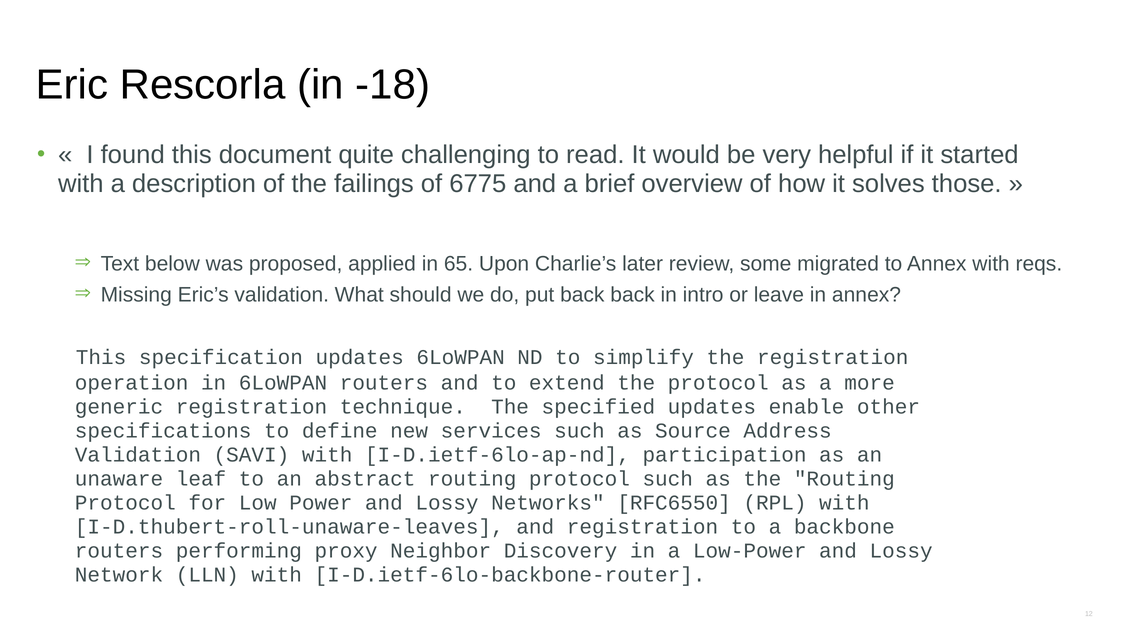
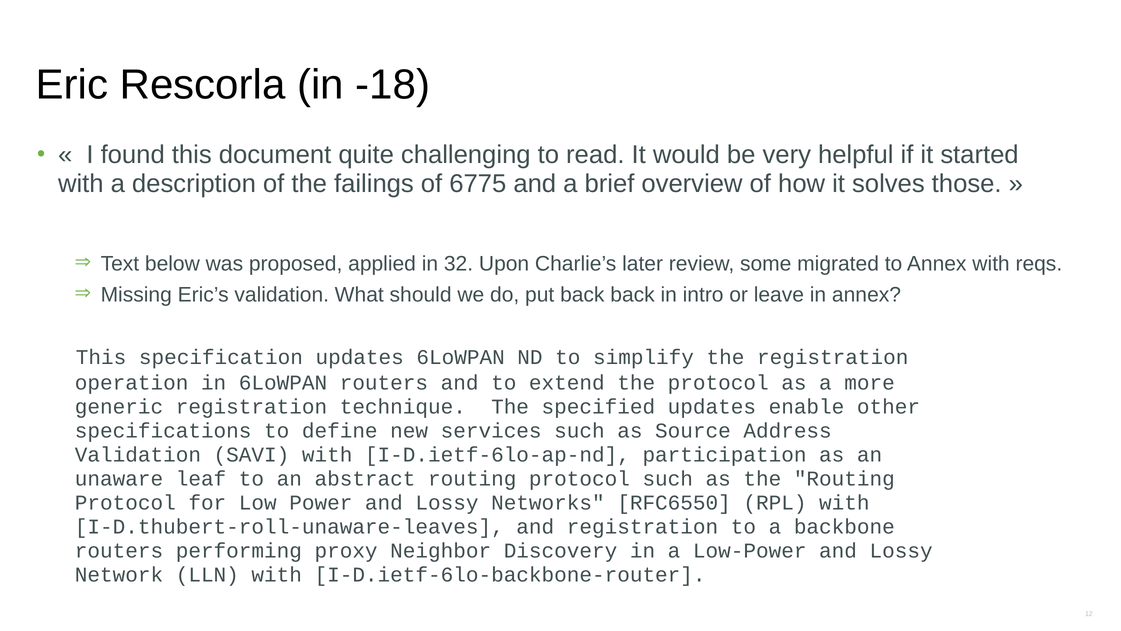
65: 65 -> 32
